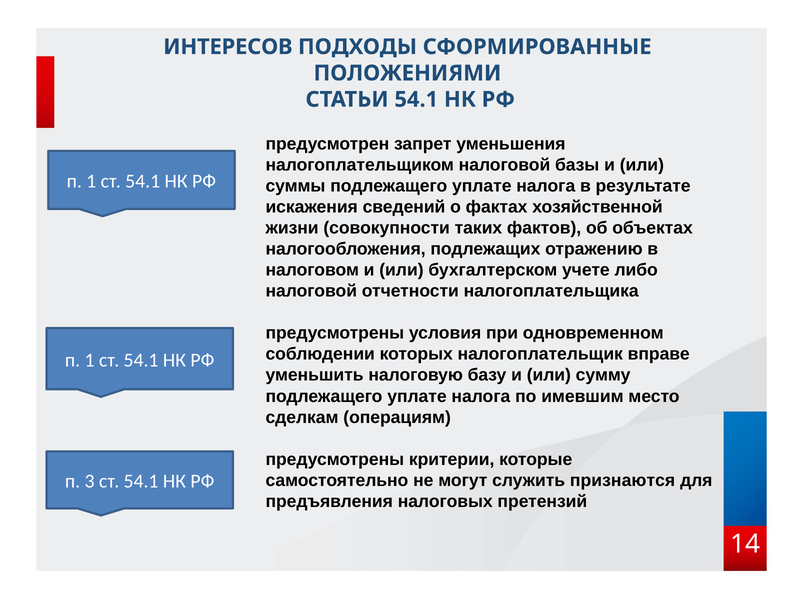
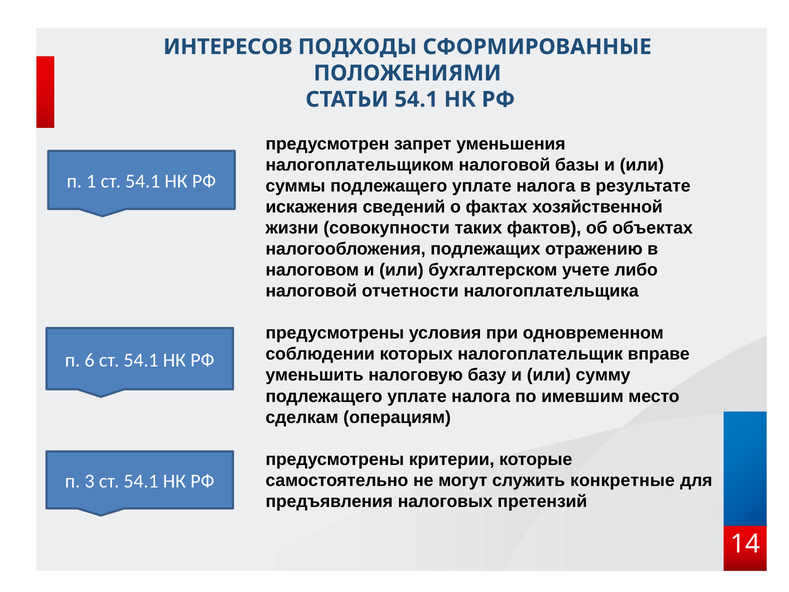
1 at (90, 360): 1 -> 6
признаются: признаются -> конкретные
